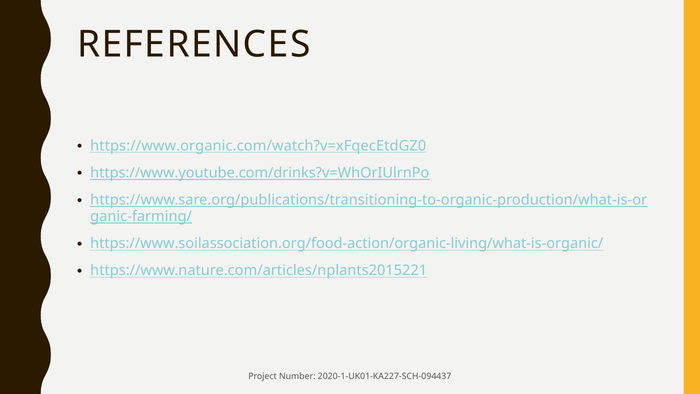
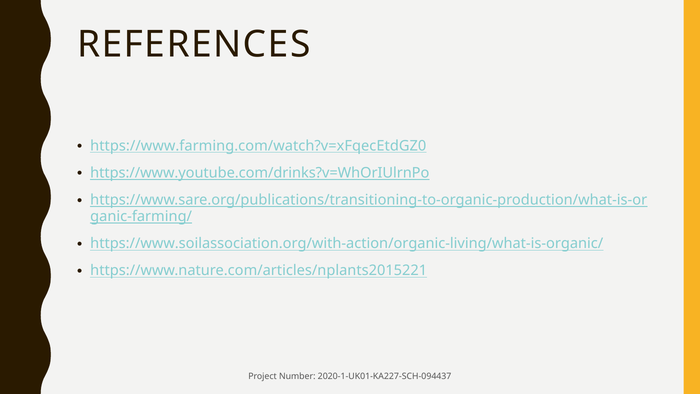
https://www.organic.com/watch?v=xFqecEtdGZ0: https://www.organic.com/watch?v=xFqecEtdGZ0 -> https://www.farming.com/watch?v=xFqecEtdGZ0
https://www.soilassociation.org/food-action/organic-living/what-is-organic/: https://www.soilassociation.org/food-action/organic-living/what-is-organic/ -> https://www.soilassociation.org/with-action/organic-living/what-is-organic/
